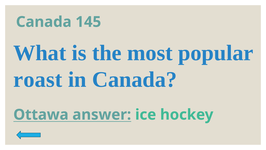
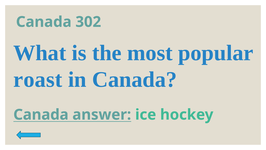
145: 145 -> 302
Ottawa at (41, 114): Ottawa -> Canada
